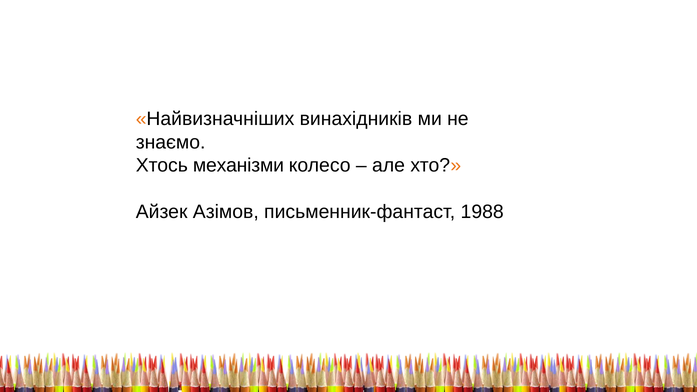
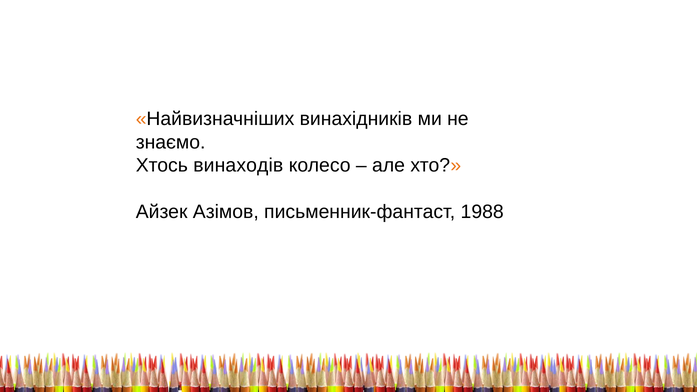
механізми: механізми -> винаходів
